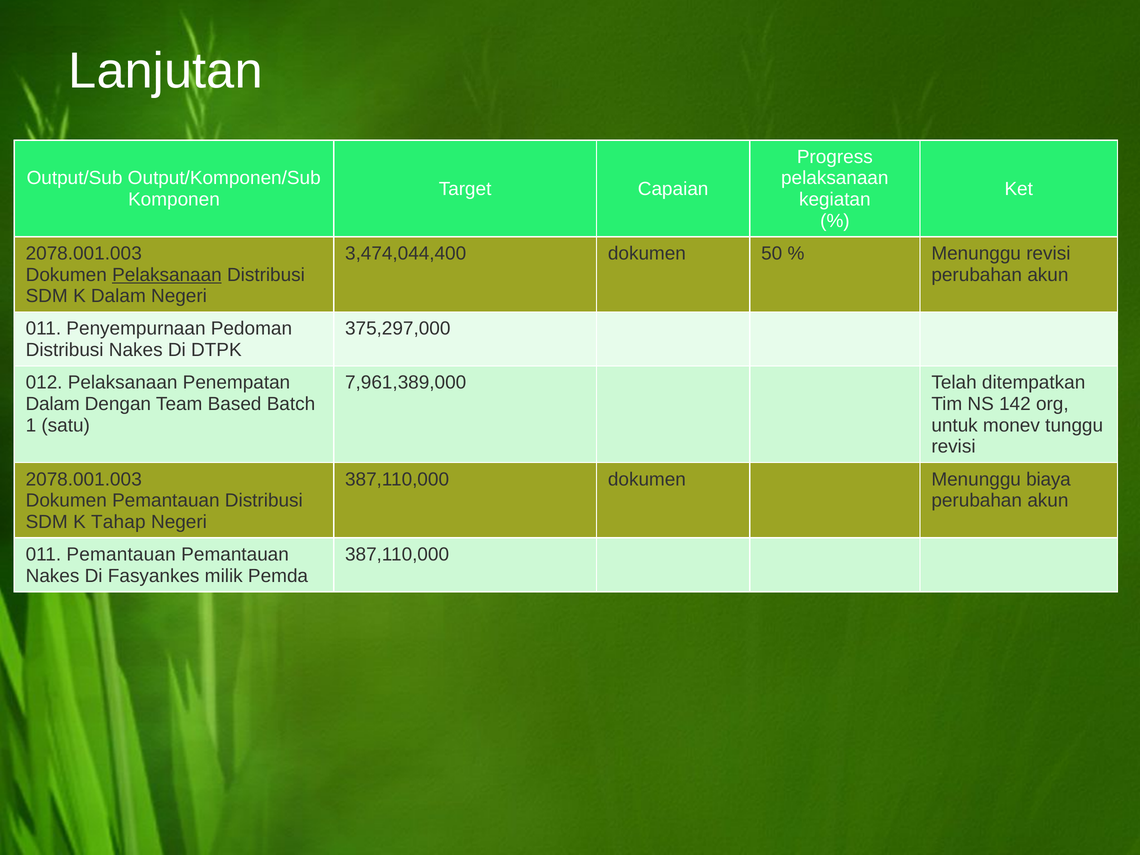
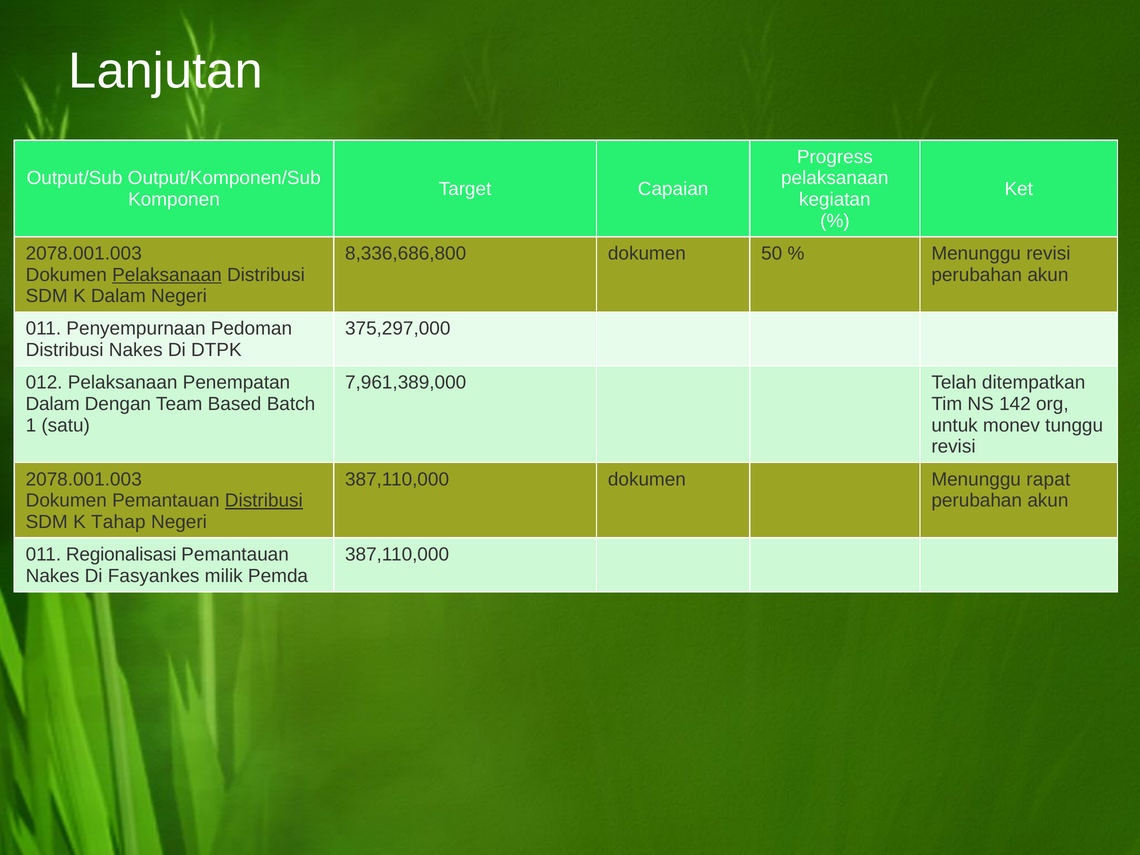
3,474,044,400: 3,474,044,400 -> 8,336,686,800
biaya: biaya -> rapat
Distribusi at (264, 501) underline: none -> present
011 Pemantauan: Pemantauan -> Regionalisasi
